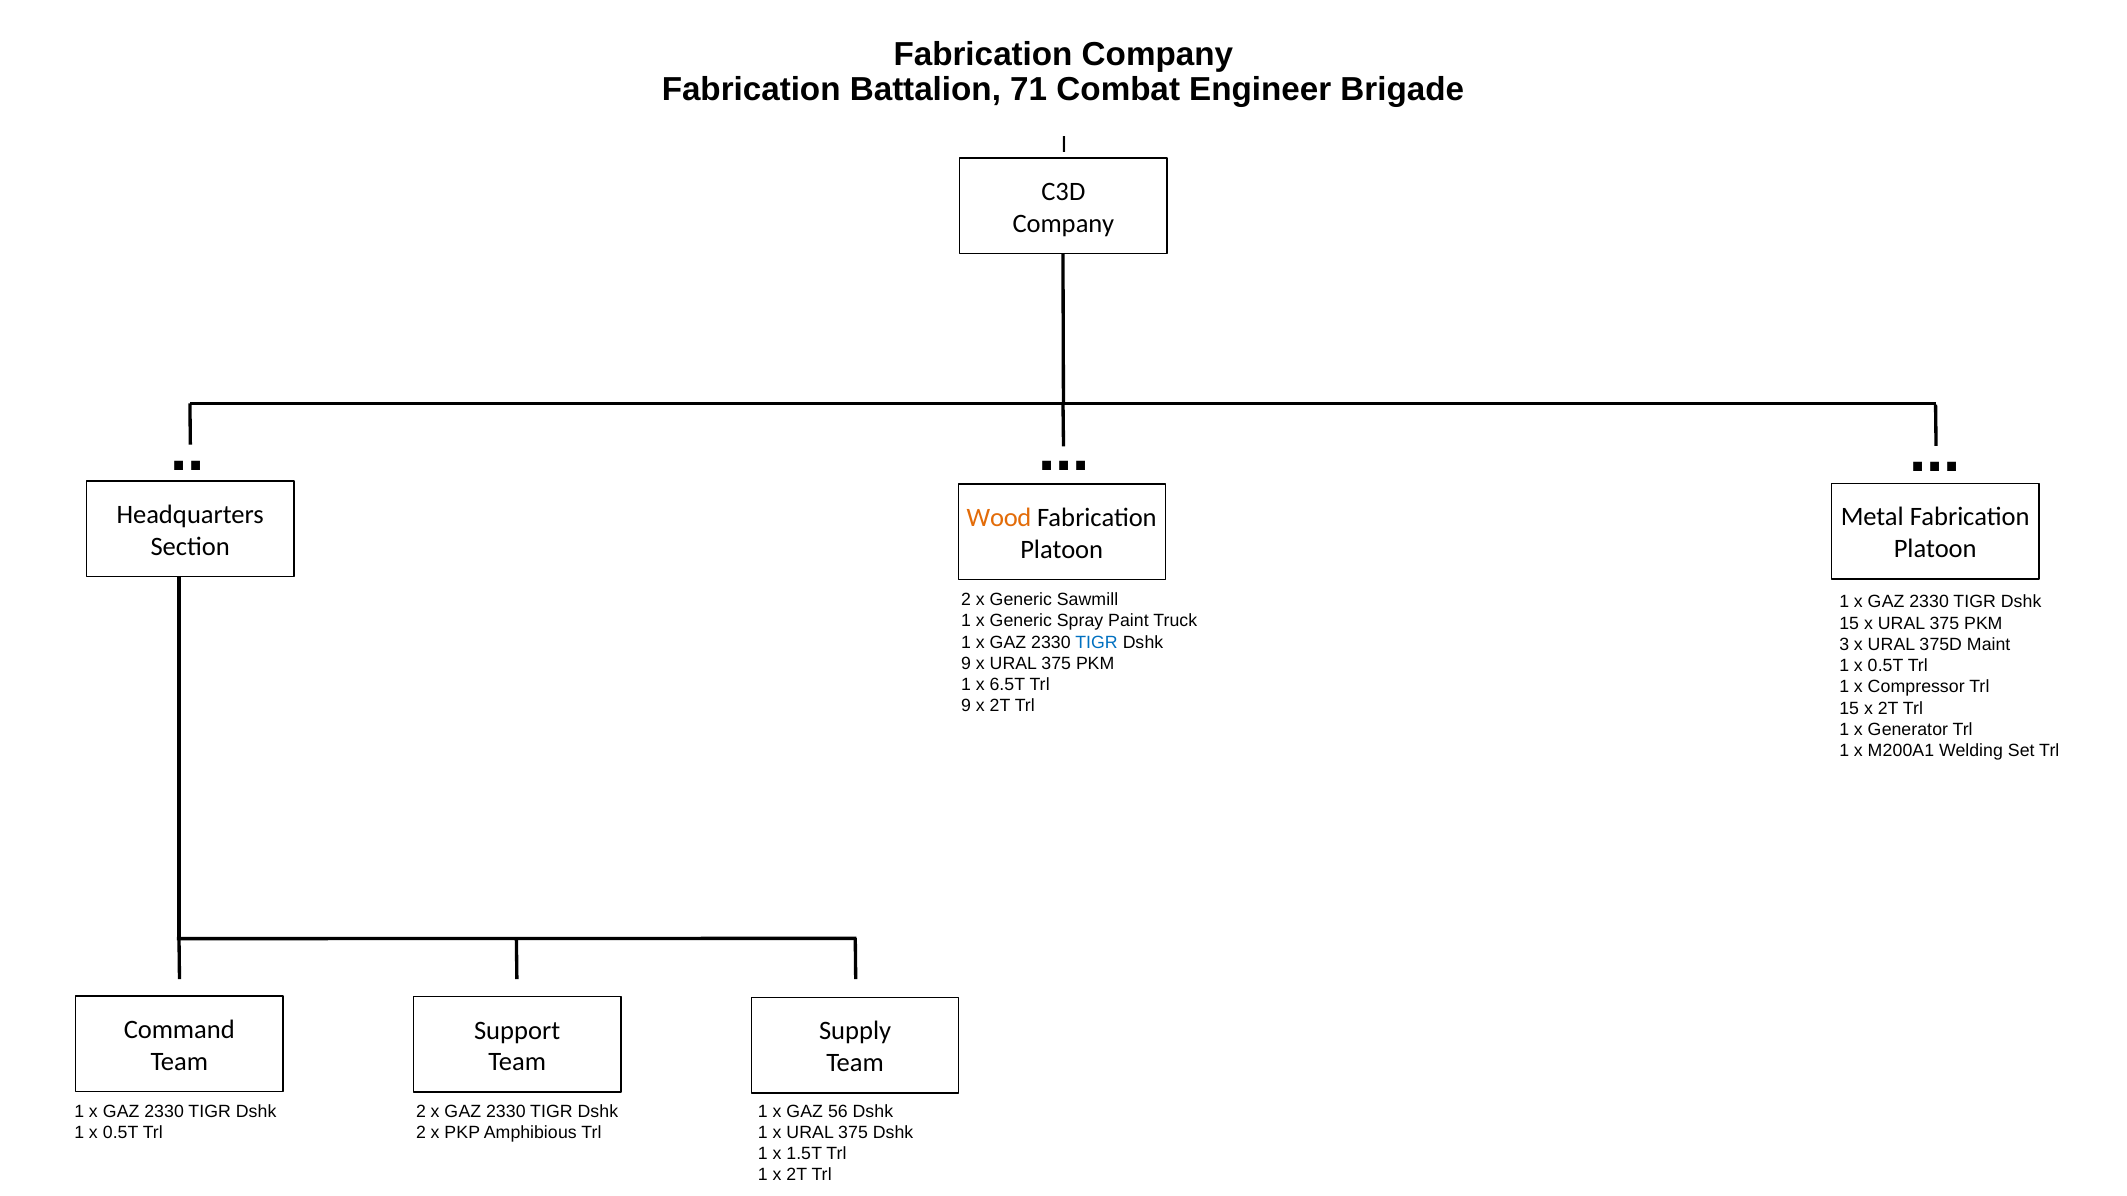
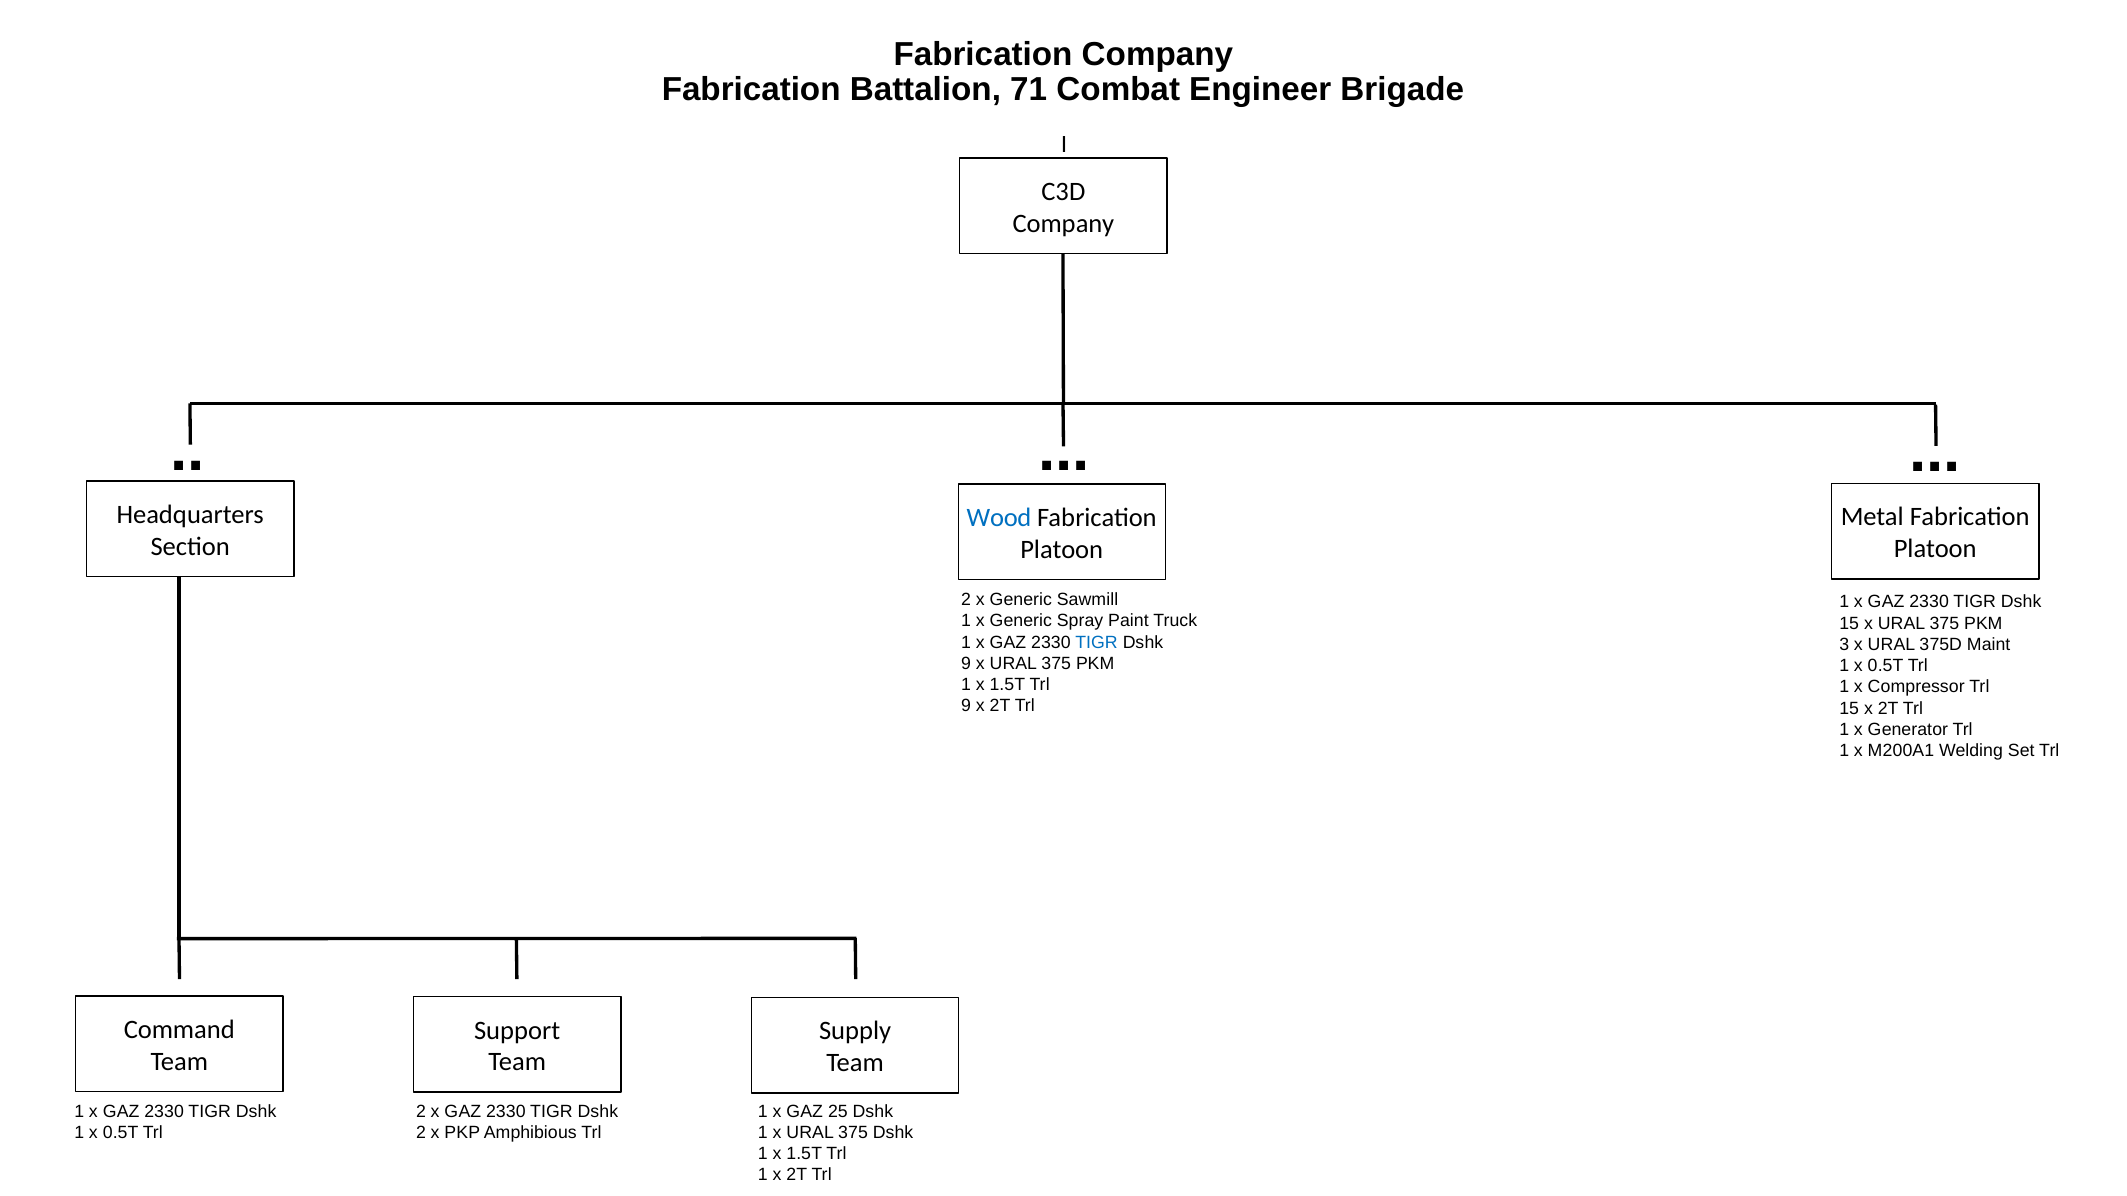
Wood colour: orange -> blue
6.5T at (1007, 685): 6.5T -> 1.5T
56: 56 -> 25
